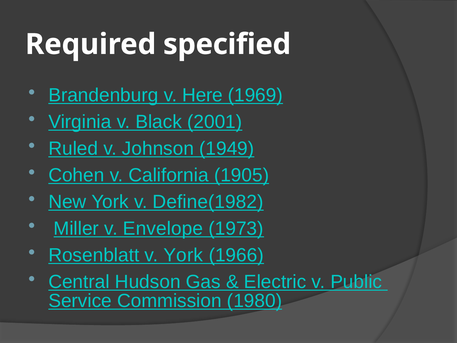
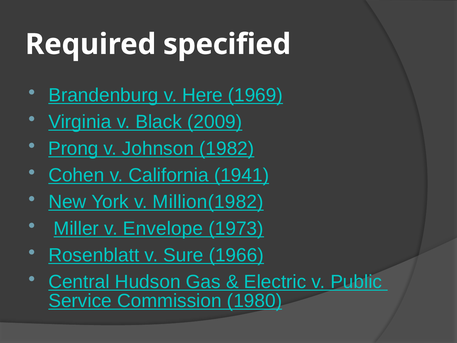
2001: 2001 -> 2009
Ruled: Ruled -> Prong
1949: 1949 -> 1982
1905: 1905 -> 1941
Define(1982: Define(1982 -> Million(1982
v York: York -> Sure
